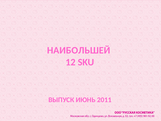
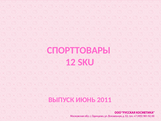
НАИБОЛЬШЕЙ: НАИБОЛЬШЕЙ -> СПОРТТОВАРЫ
